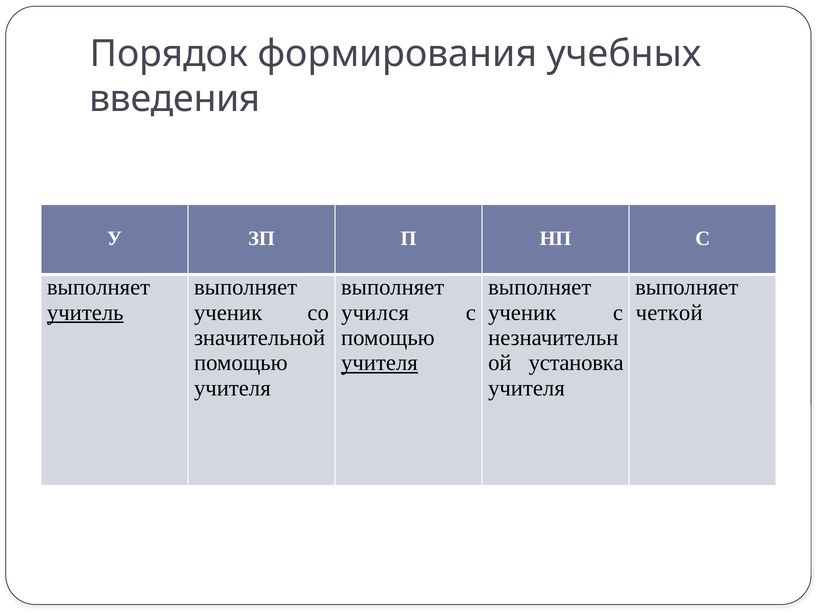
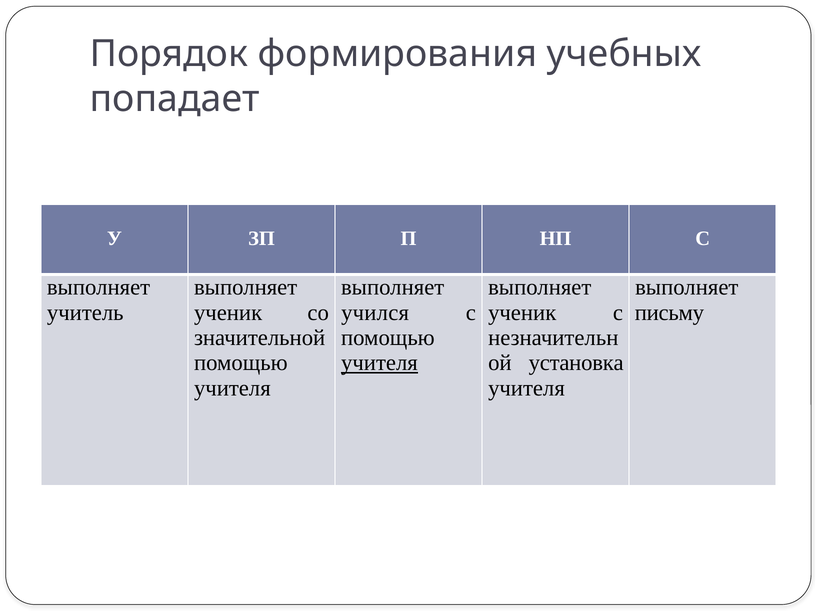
введения: введения -> попадает
учитель underline: present -> none
четкой: четкой -> письму
